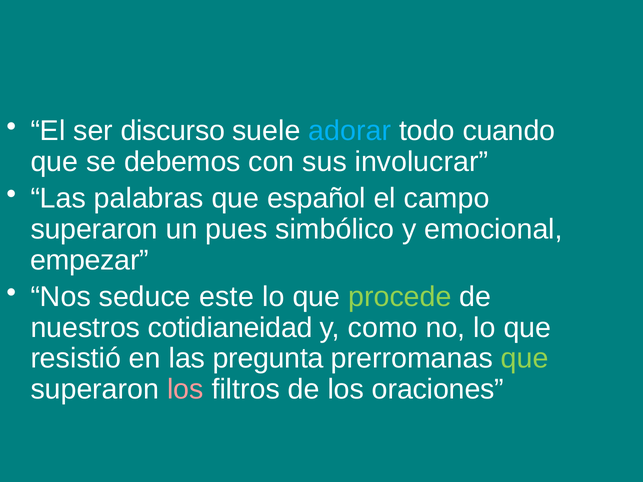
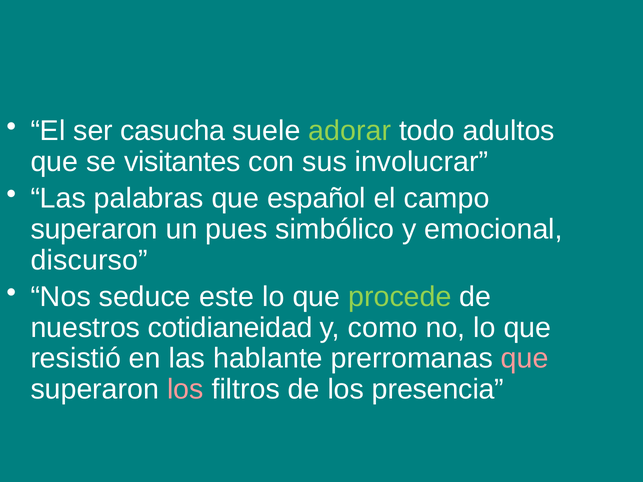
discurso: discurso -> casucha
adorar colour: light blue -> light green
cuando: cuando -> adultos
debemos: debemos -> visitantes
empezar: empezar -> discurso
pregunta: pregunta -> hablante
que at (525, 359) colour: light green -> pink
oraciones: oraciones -> presencia
